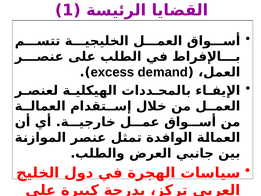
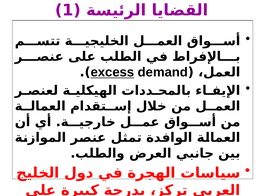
excess underline: none -> present
